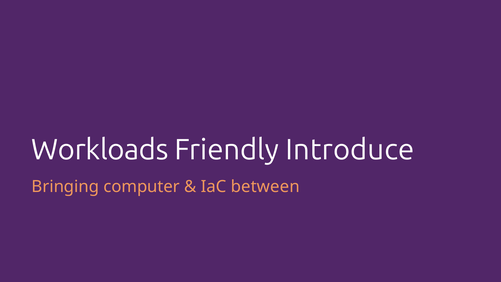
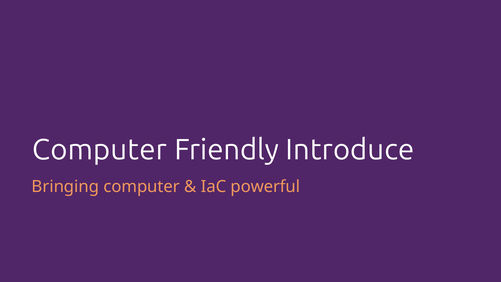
Workloads at (100, 150): Workloads -> Computer
between: between -> powerful
